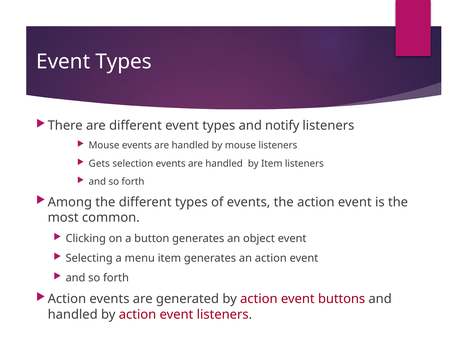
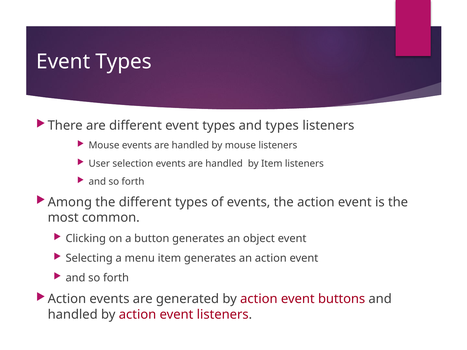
and notify: notify -> types
Gets: Gets -> User
